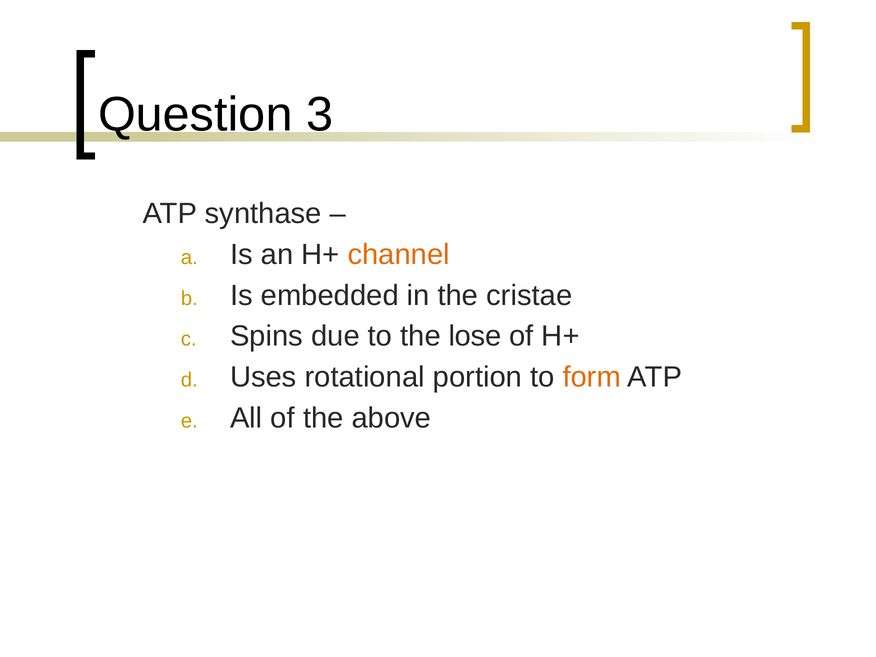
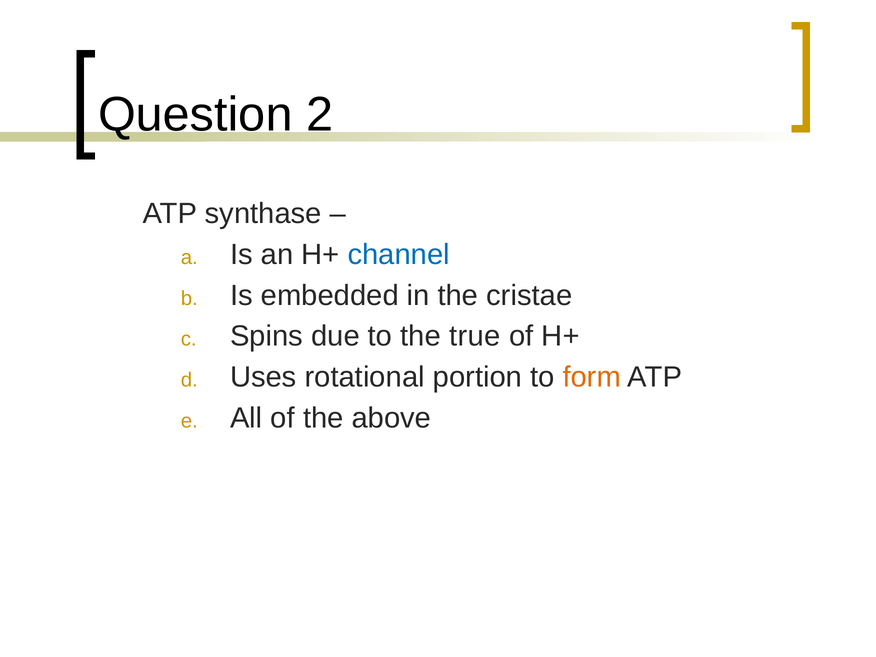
3: 3 -> 2
channel colour: orange -> blue
lose: lose -> true
